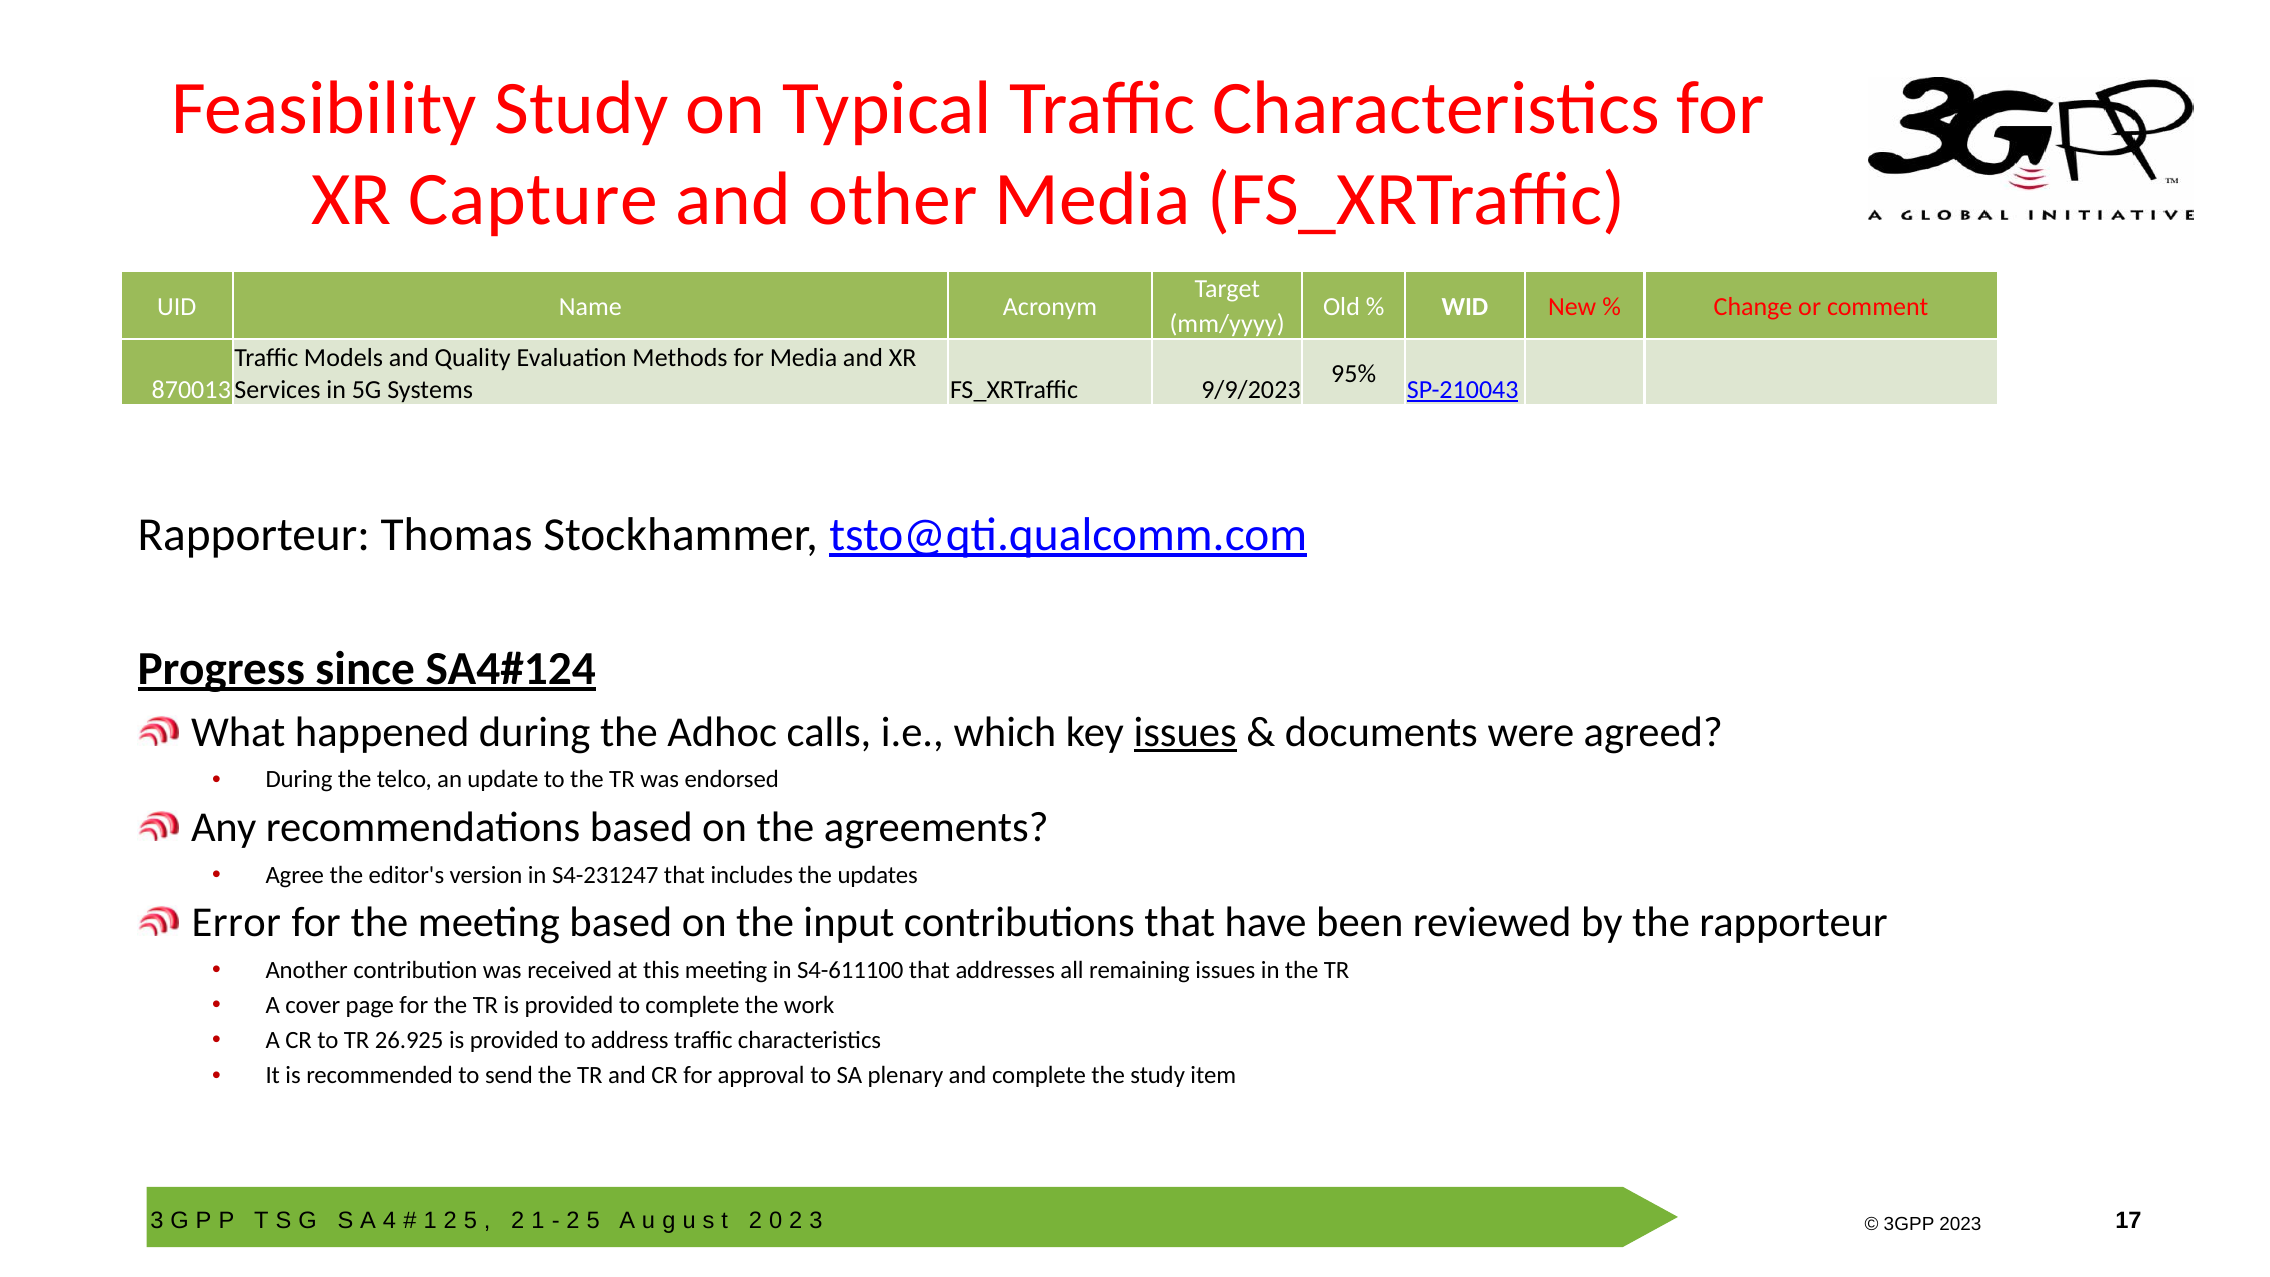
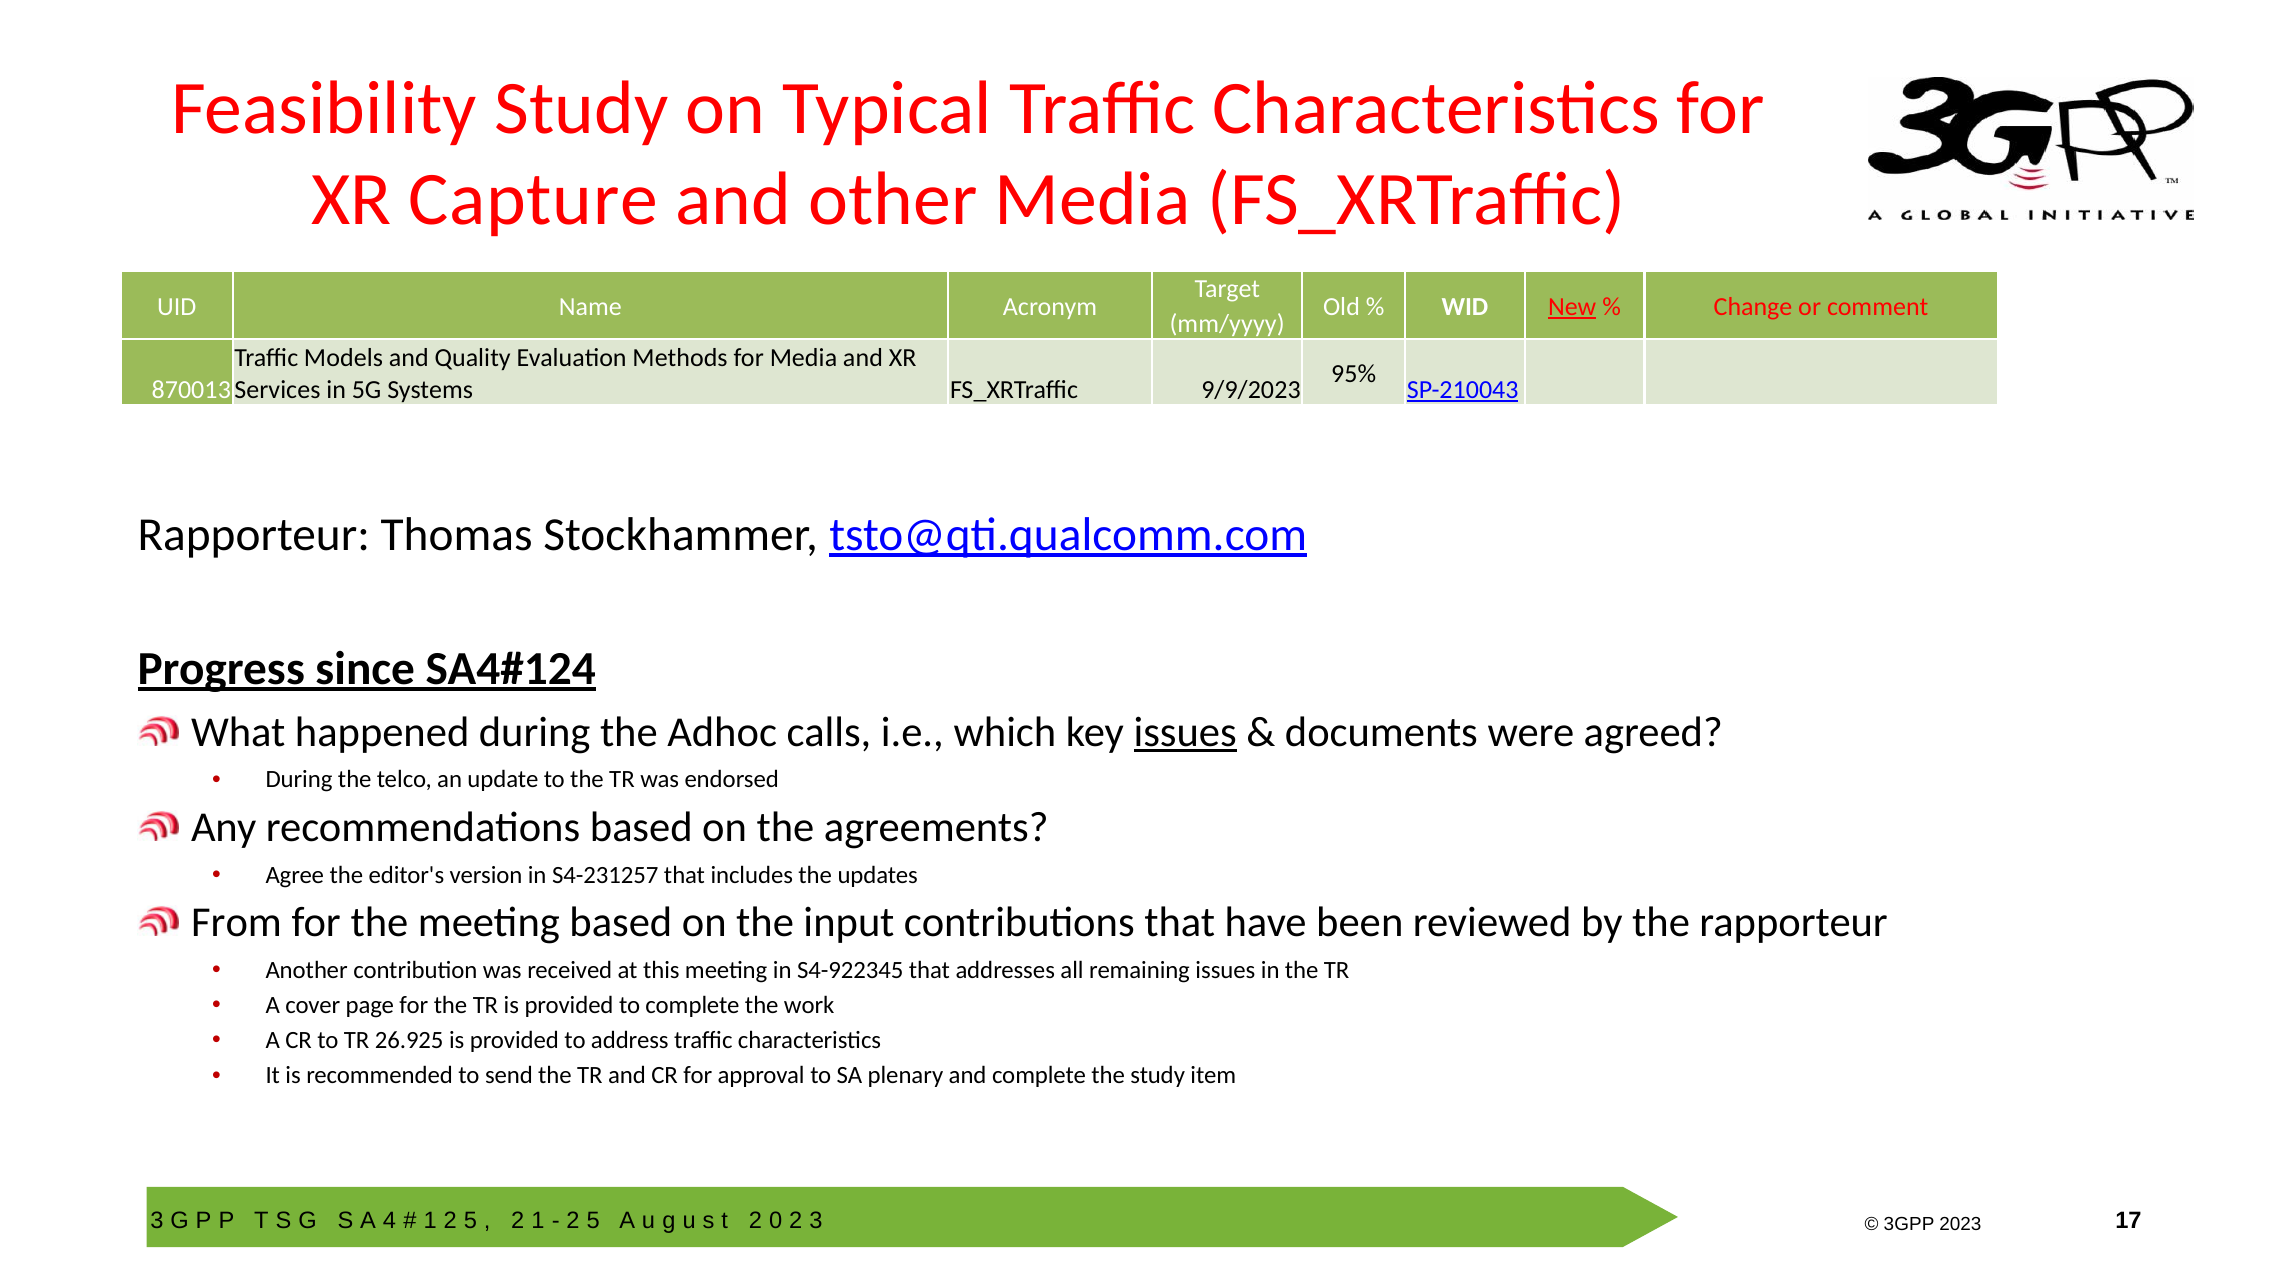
New underline: none -> present
S4-231247: S4-231247 -> S4-231257
Error: Error -> From
S4-611100: S4-611100 -> S4-922345
